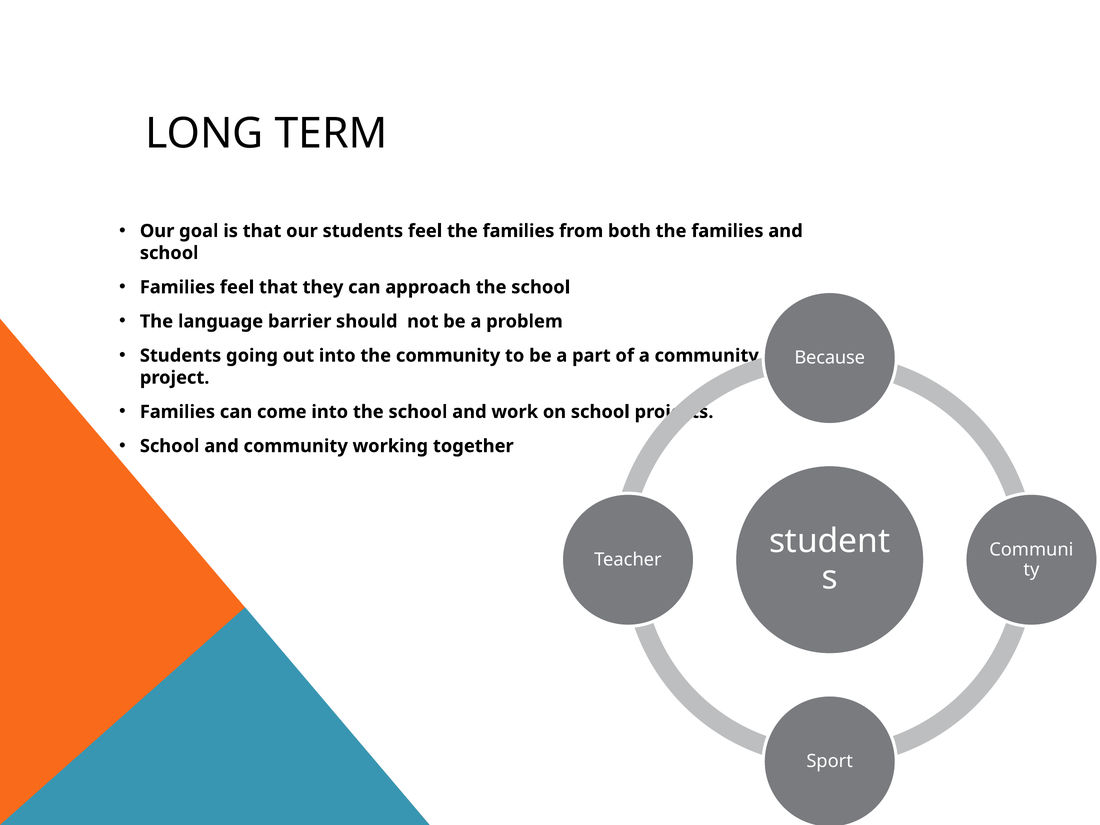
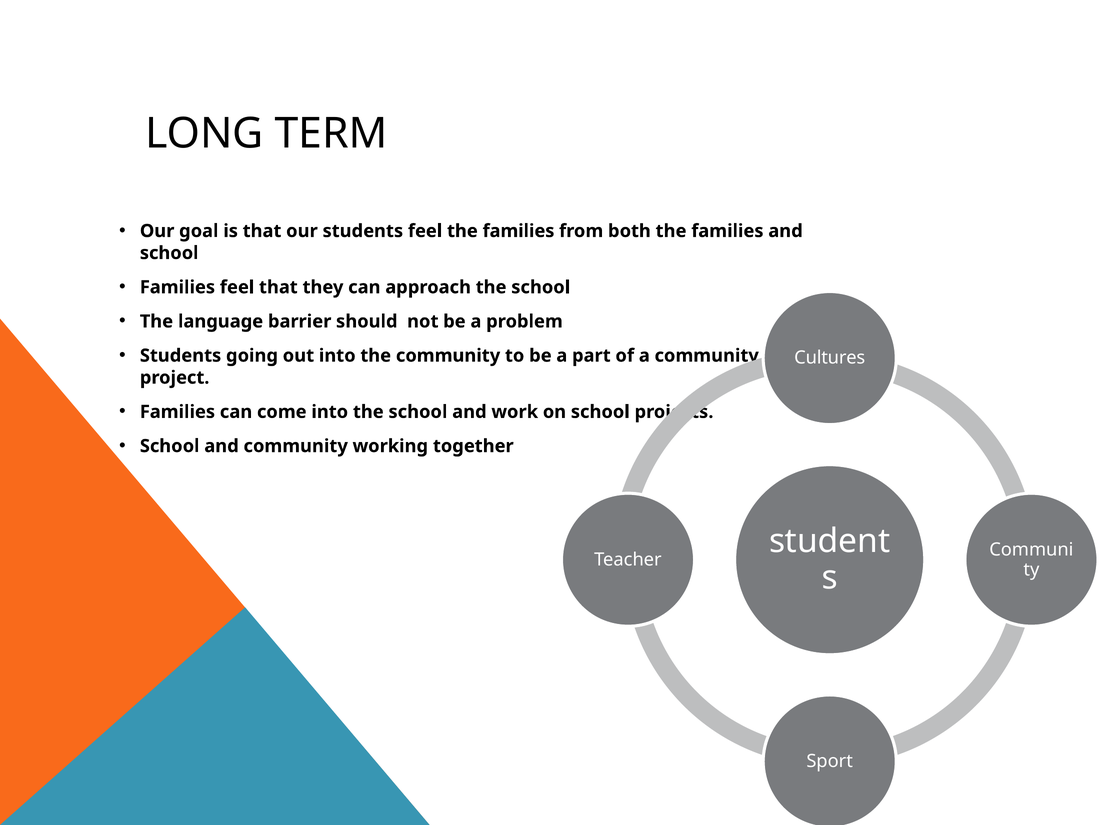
Because: Because -> Cultures
